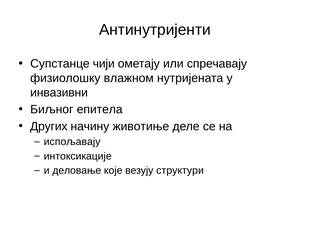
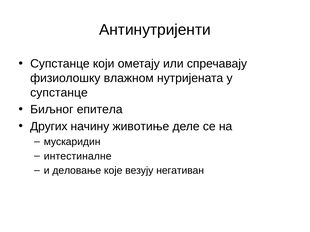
чији: чији -> који
инвазивни at (59, 93): инвазивни -> супстанце
испољавају: испољавају -> мускаридин
интоксикације: интоксикације -> интестиналне
структури: структури -> негативан
